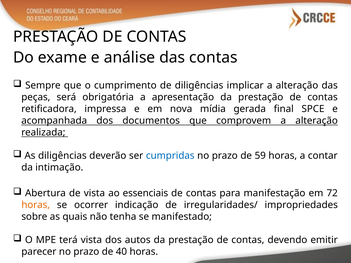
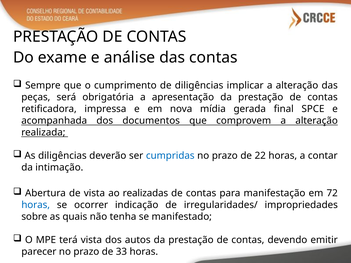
59: 59 -> 22
essenciais: essenciais -> realizadas
horas at (36, 205) colour: orange -> blue
40: 40 -> 33
